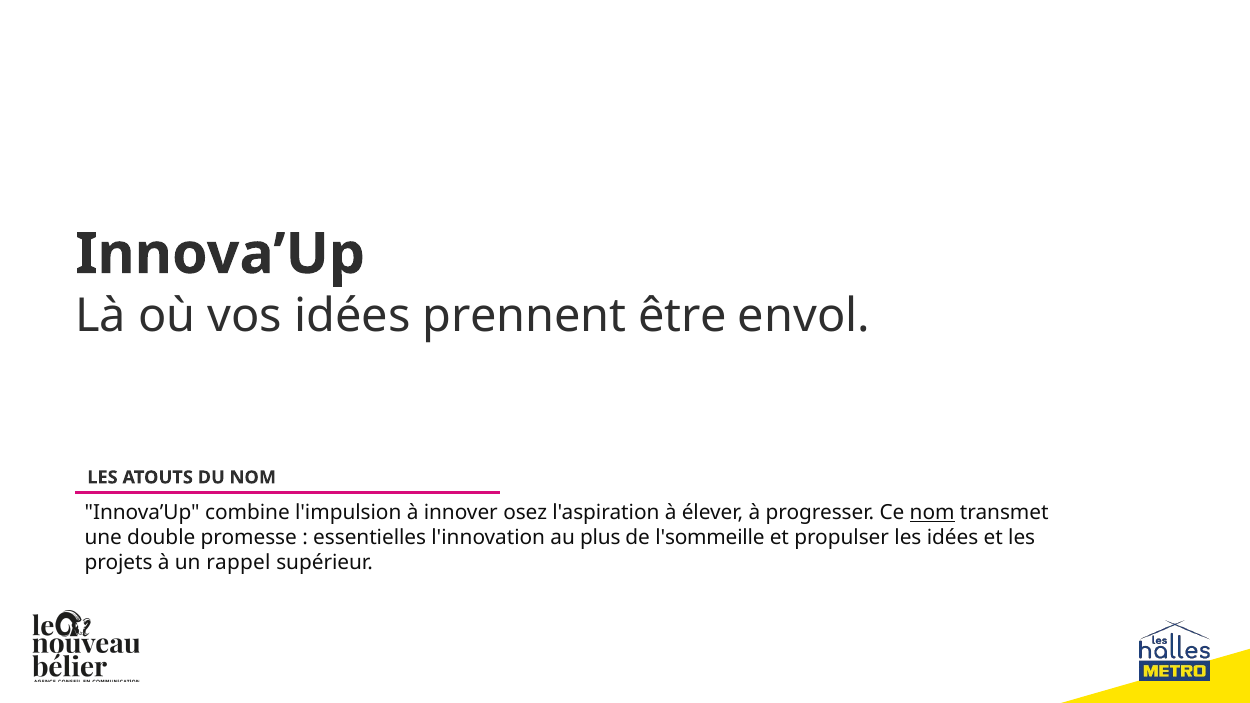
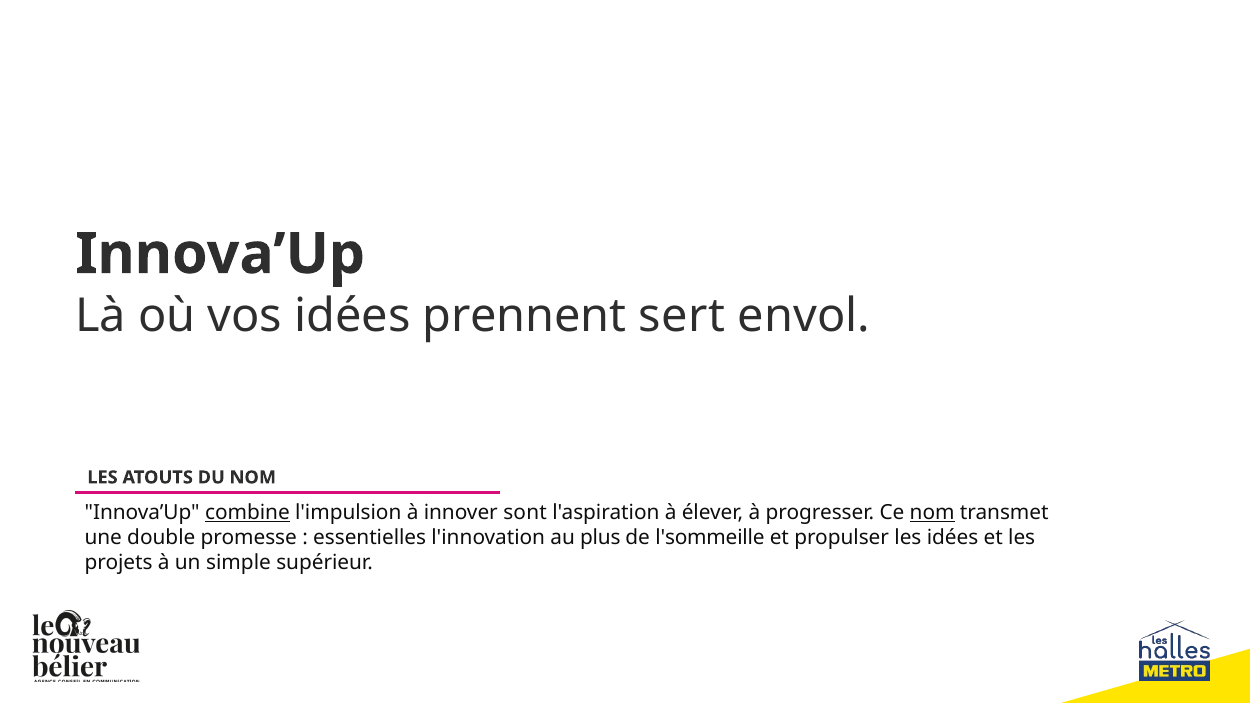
être: être -> sert
combine underline: none -> present
osez: osez -> sont
rappel: rappel -> simple
